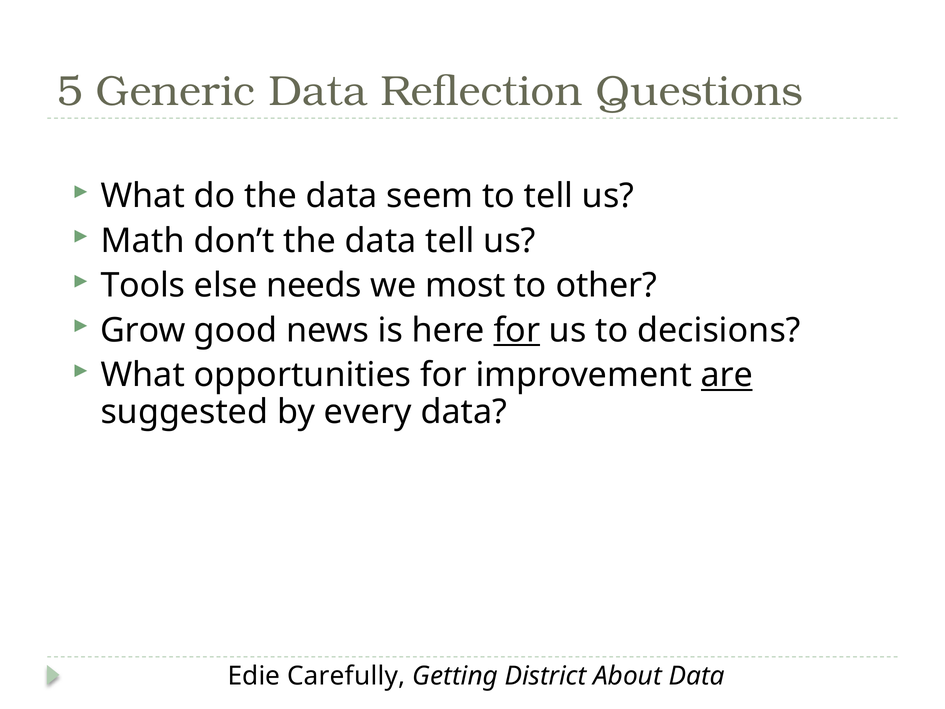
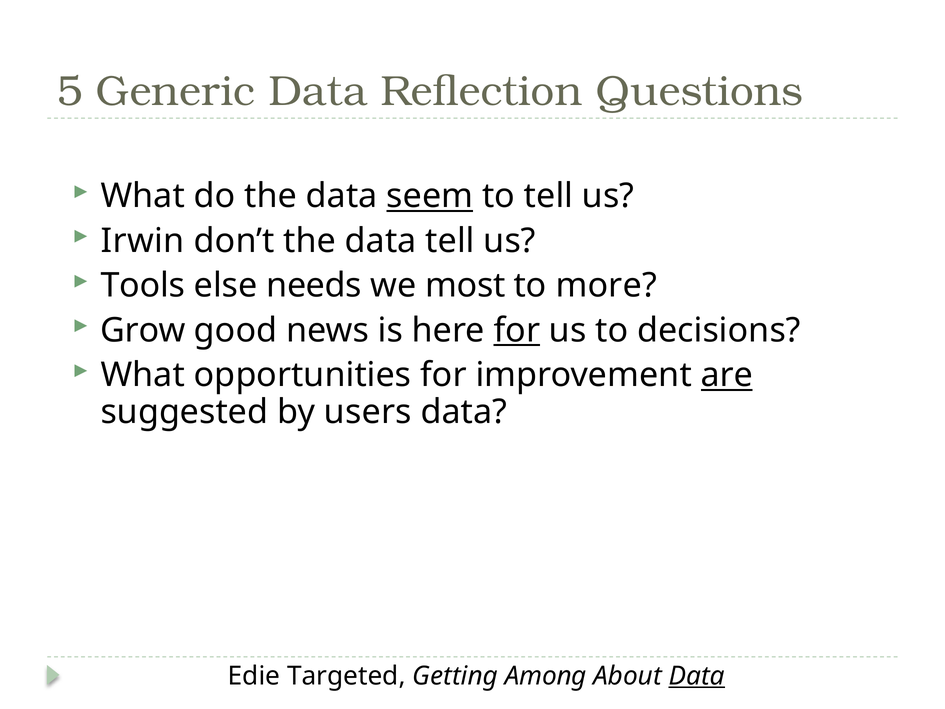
seem underline: none -> present
Math: Math -> Irwin
other: other -> more
every: every -> users
Carefully: Carefully -> Targeted
District: District -> Among
Data at (697, 676) underline: none -> present
